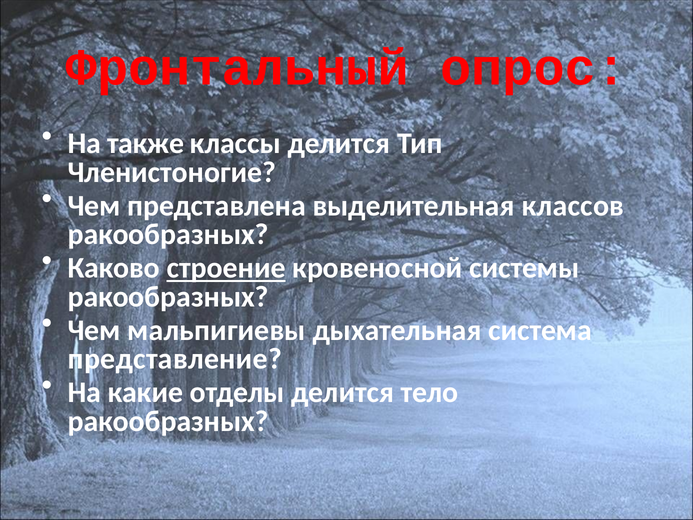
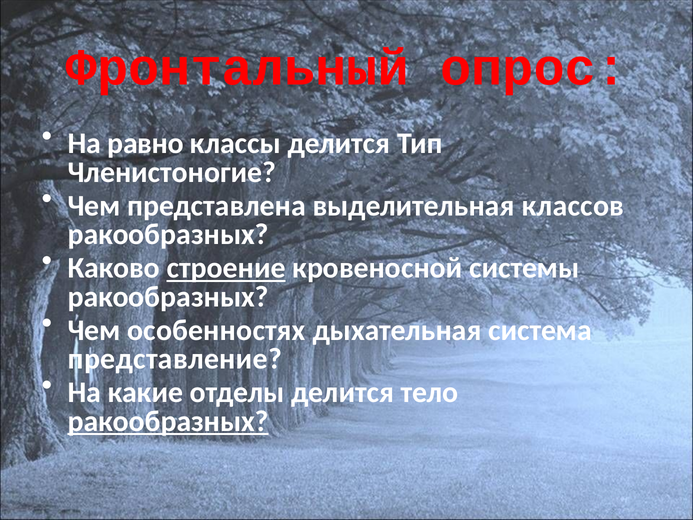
также: также -> равно
мальпигиевы: мальпигиевы -> особенностях
ракообразных at (168, 421) underline: none -> present
